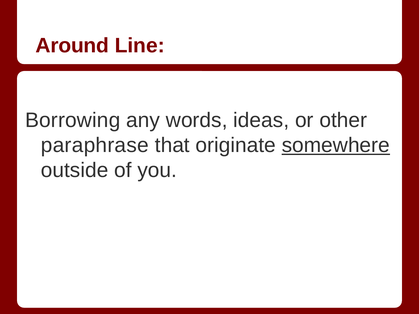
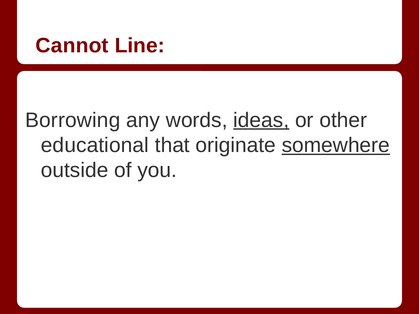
Around: Around -> Cannot
ideas underline: none -> present
paraphrase: paraphrase -> educational
